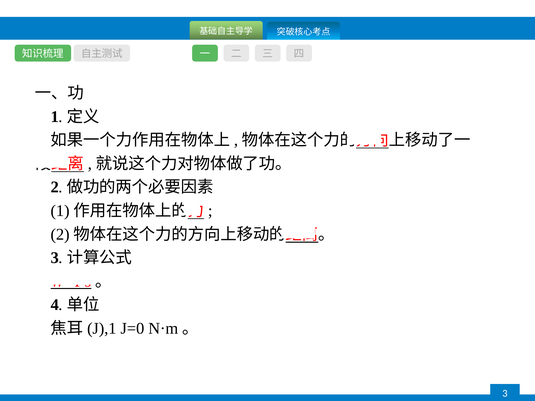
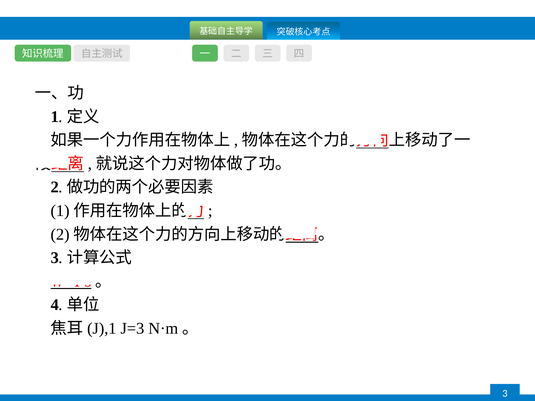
J=0: J=0 -> J=3
